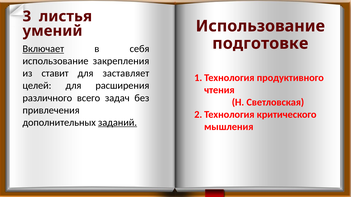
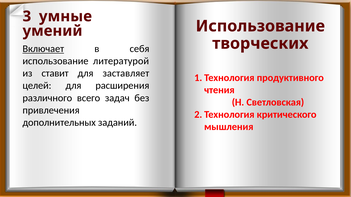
листья: листья -> умные
подготовке: подготовке -> творческих
закрепления: закрепления -> литературой
заданий underline: present -> none
